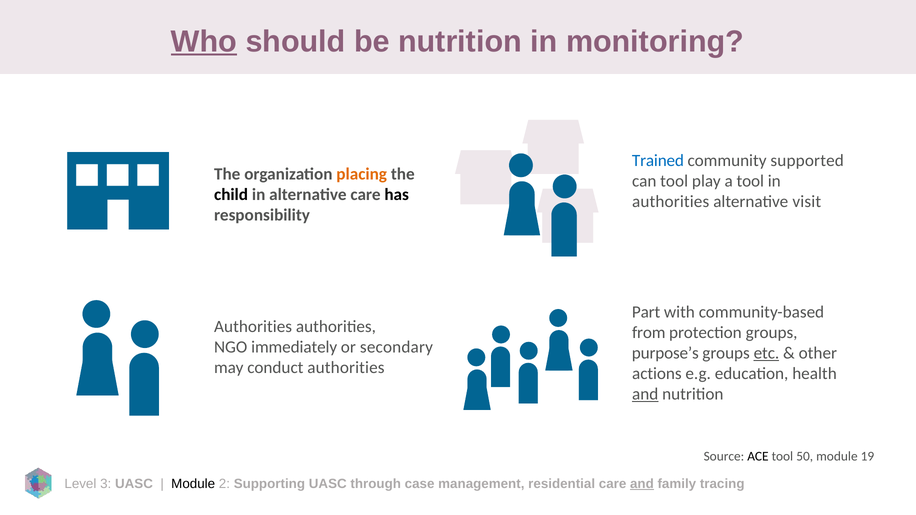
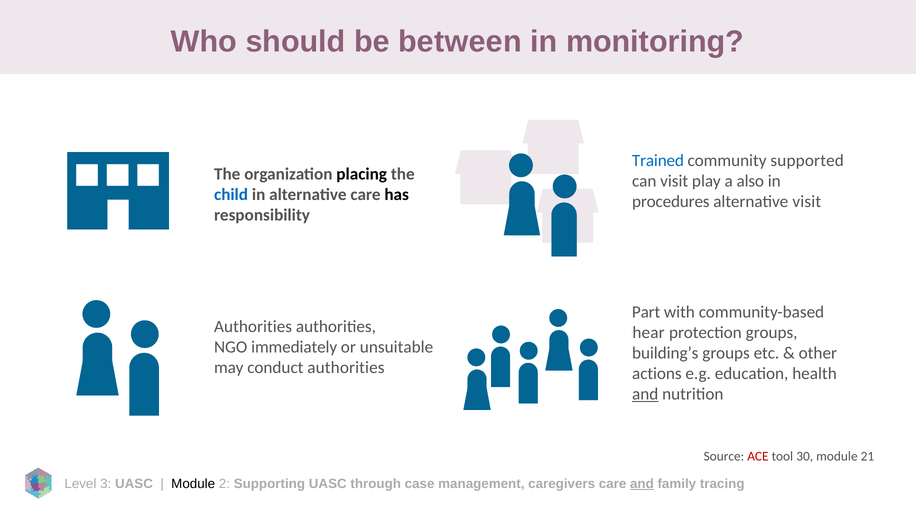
Who underline: present -> none
be nutrition: nutrition -> between
placing colour: orange -> black
can tool: tool -> visit
a tool: tool -> also
child colour: black -> blue
authorities at (671, 202): authorities -> procedures
from: from -> hear
secondary: secondary -> unsuitable
purpose’s: purpose’s -> building’s
etc underline: present -> none
ACE colour: black -> red
50: 50 -> 30
19: 19 -> 21
residential: residential -> caregivers
